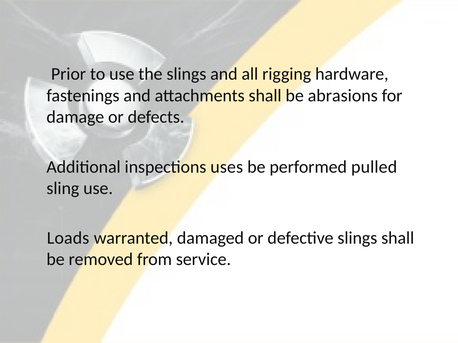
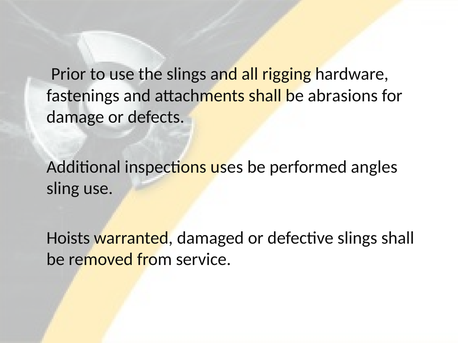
pulled: pulled -> angles
Loads: Loads -> Hoists
